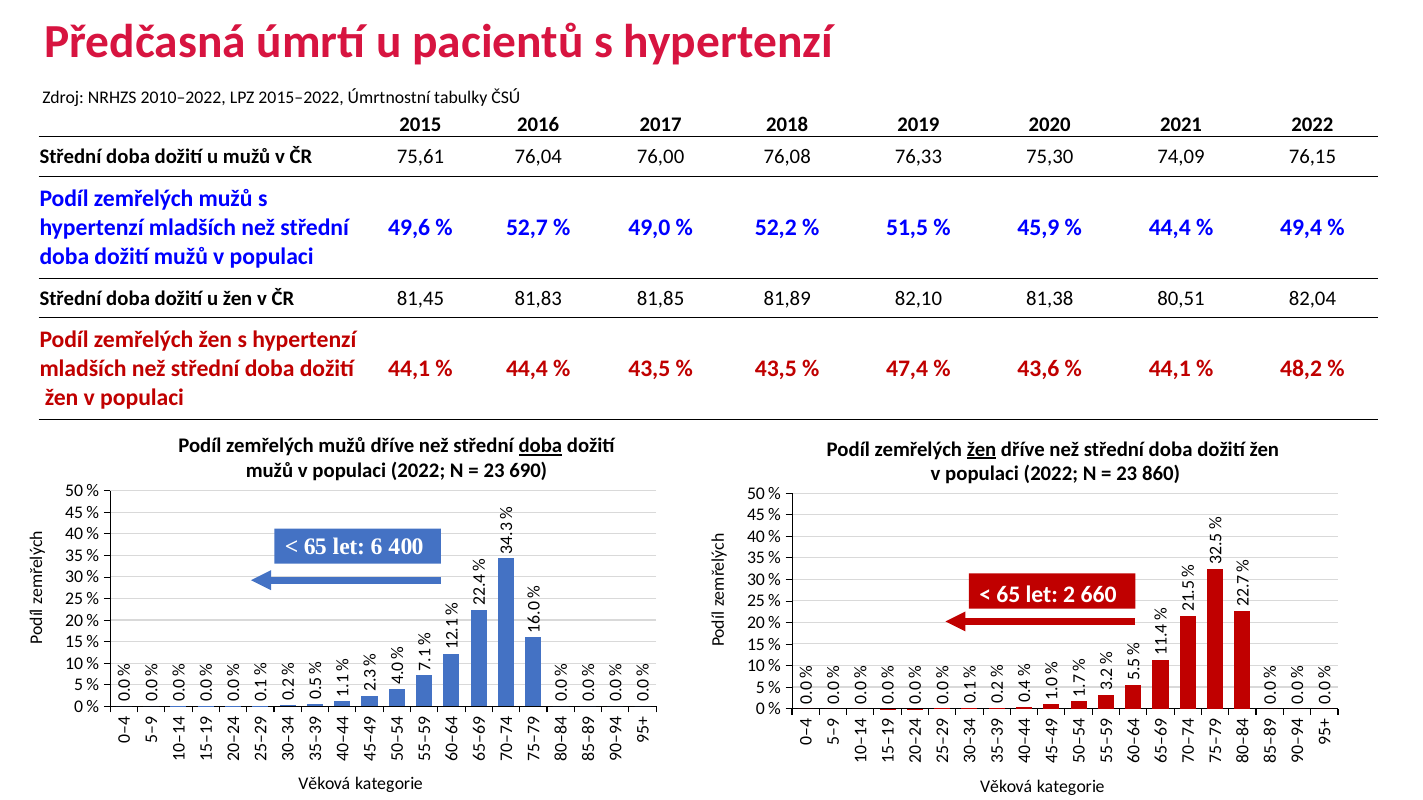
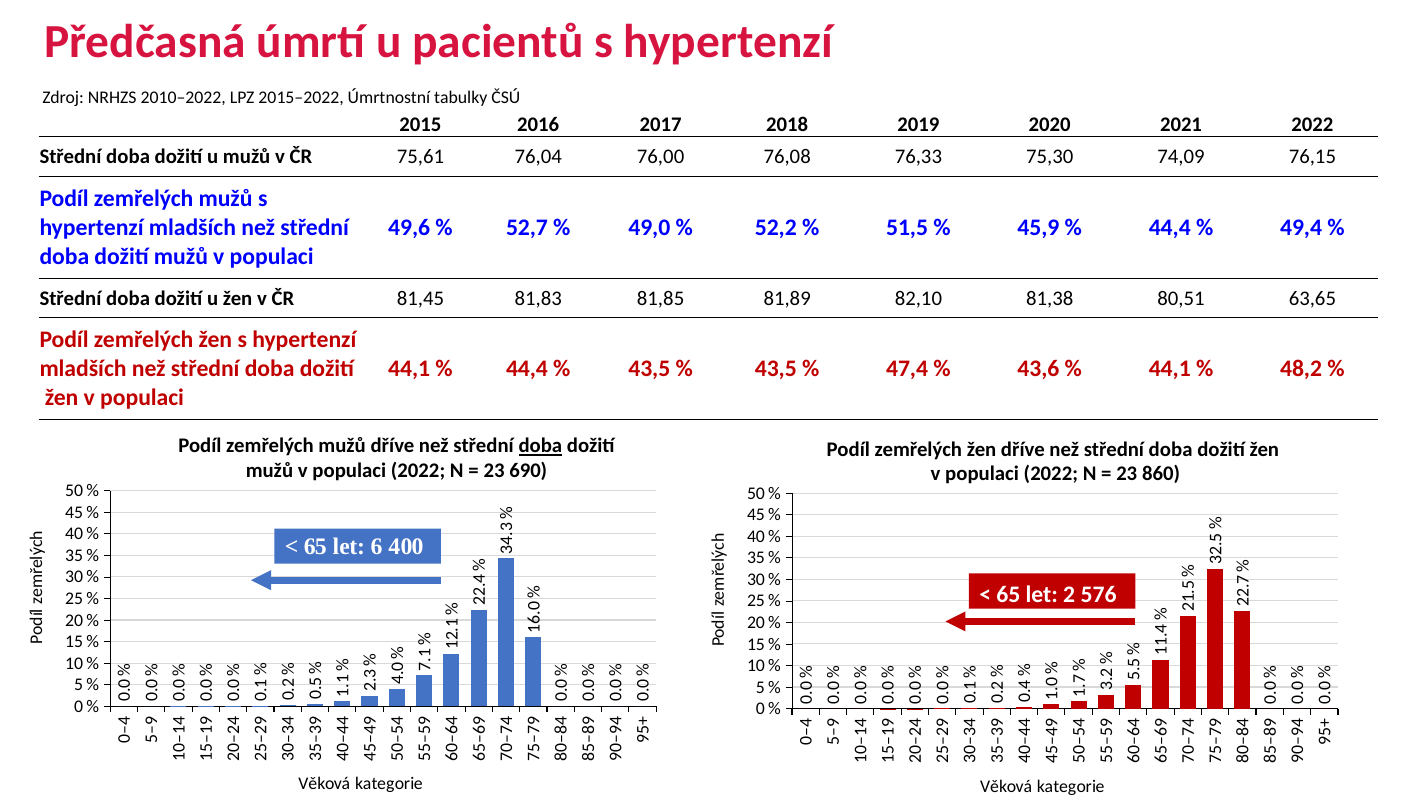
82,04: 82,04 -> 63,65
žen at (982, 449) underline: present -> none
660: 660 -> 576
